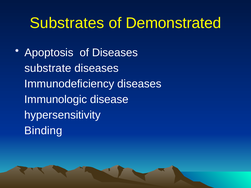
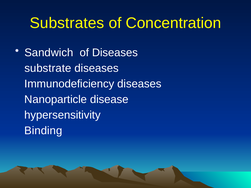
Demonstrated: Demonstrated -> Concentration
Apoptosis: Apoptosis -> Sandwich
Immunologic: Immunologic -> Nanoparticle
